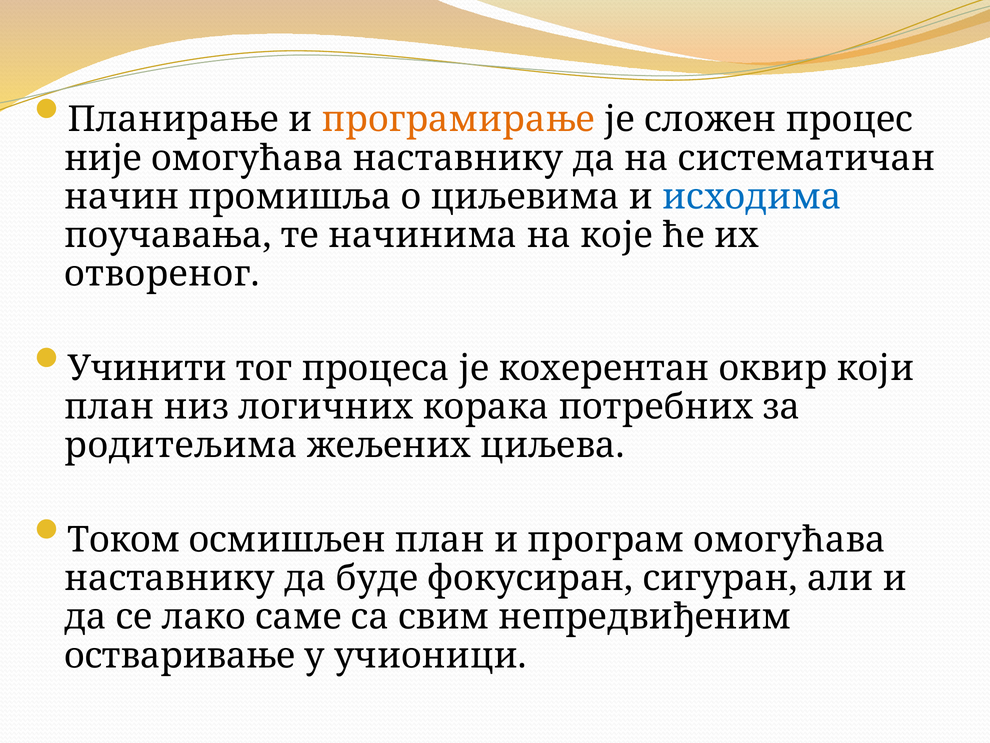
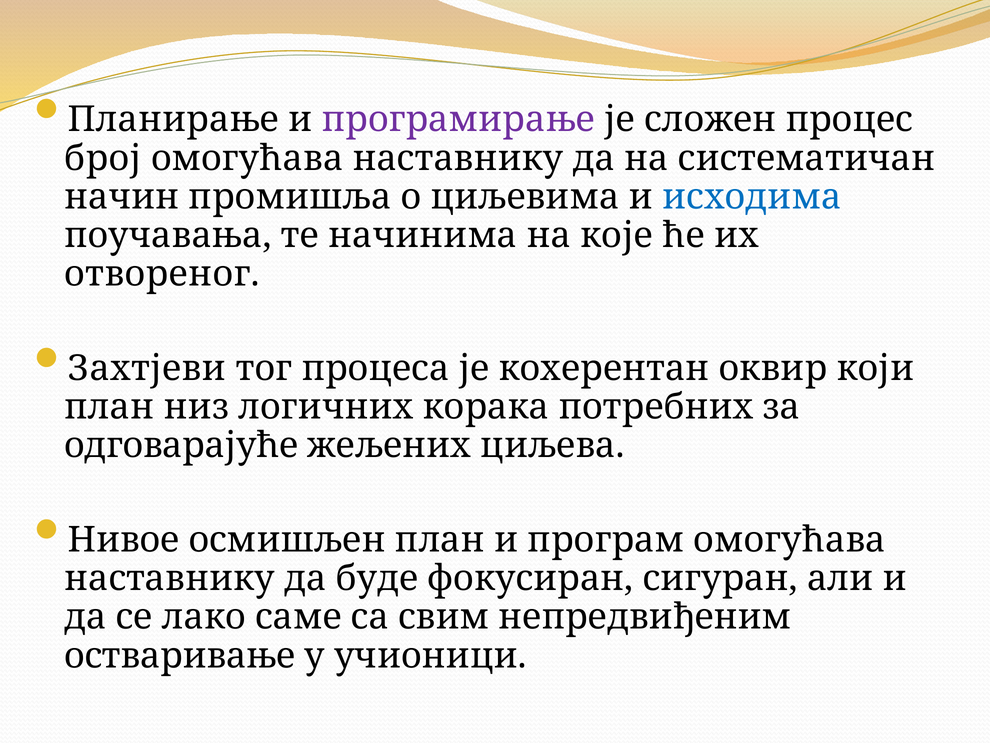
програмирање colour: orange -> purple
није: није -> број
Учинити: Учинити -> Захтјеви
родитељима: родитељима -> одговарајуће
Током: Током -> Нивое
